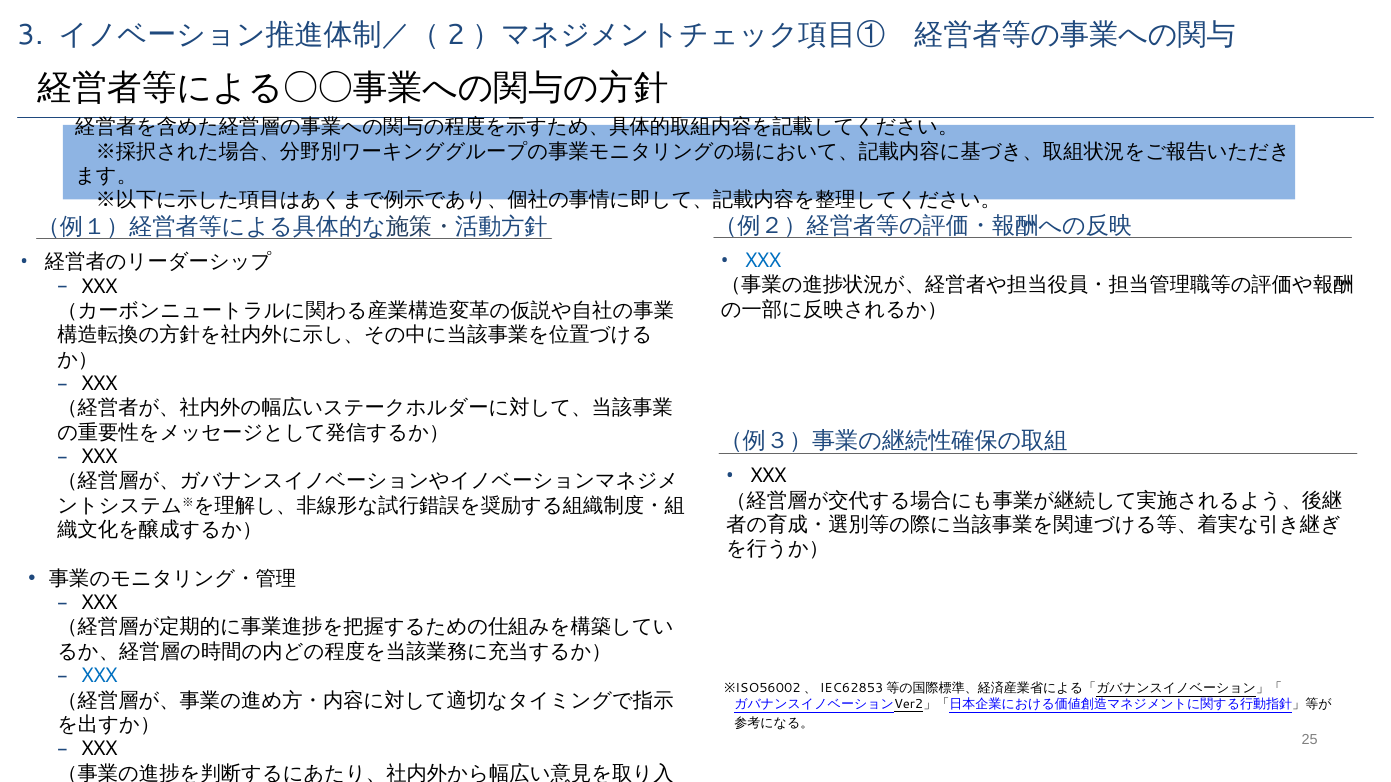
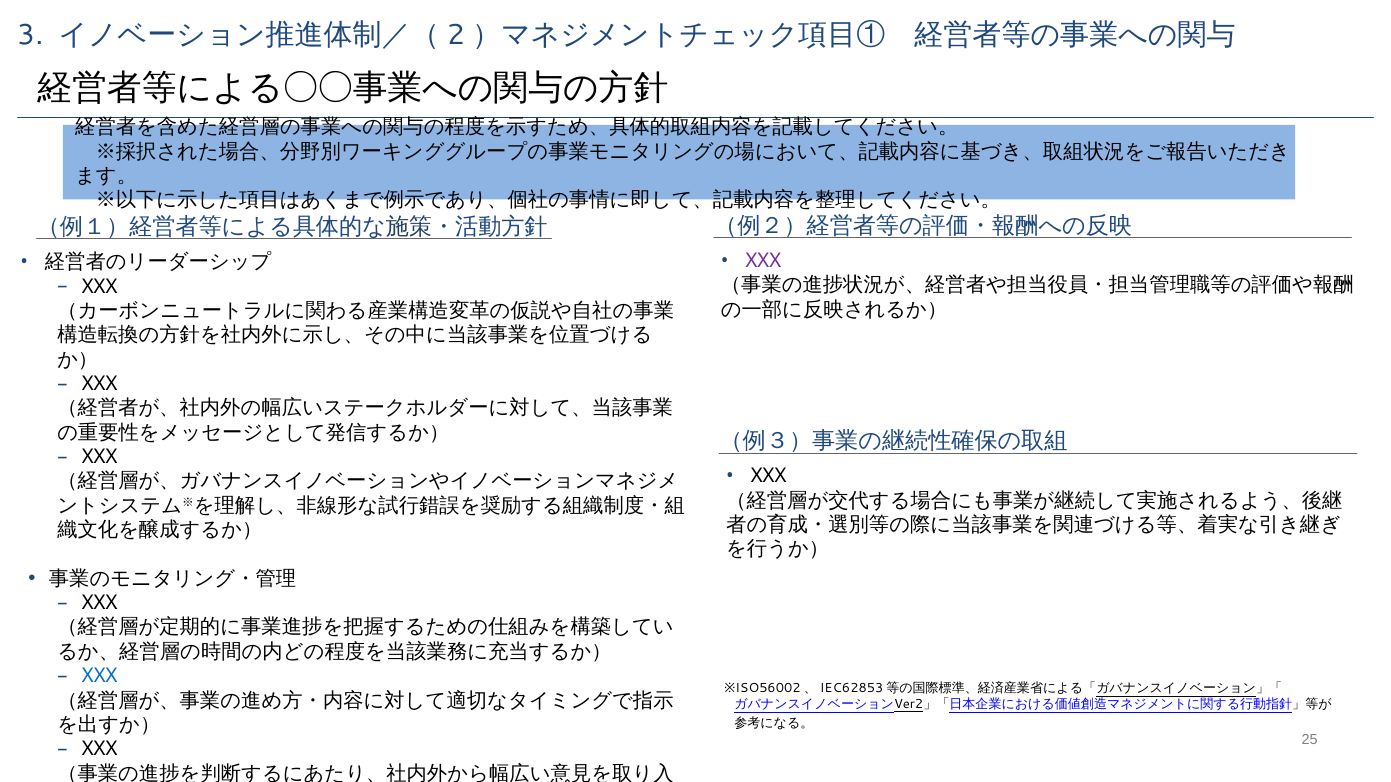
XXX at (763, 261) colour: blue -> purple
